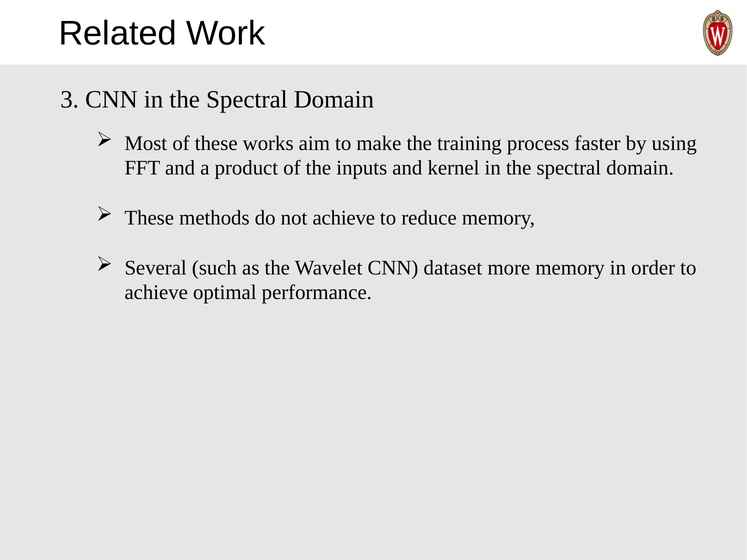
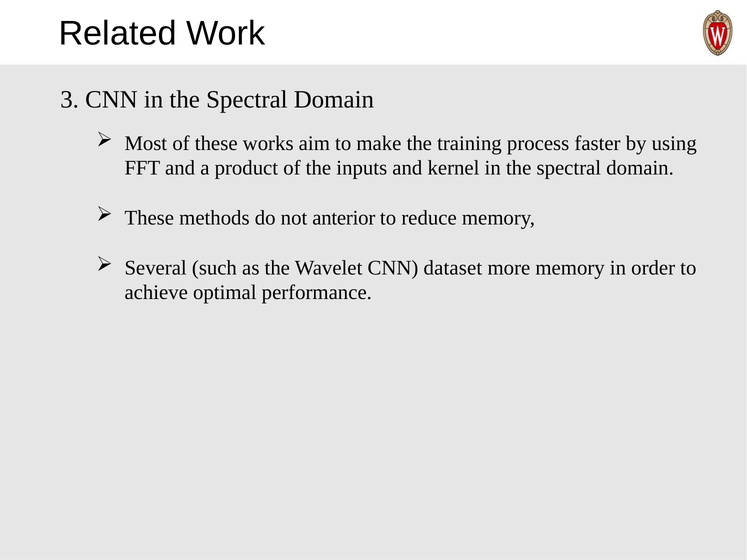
not achieve: achieve -> anterior
